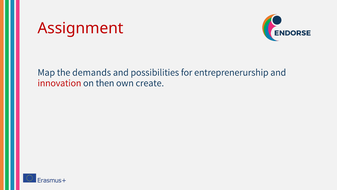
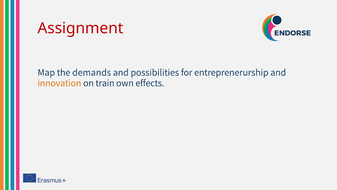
innovation colour: red -> orange
then: then -> train
create: create -> effects
